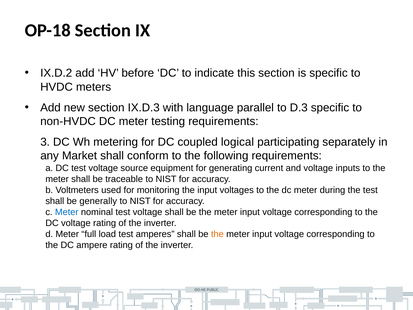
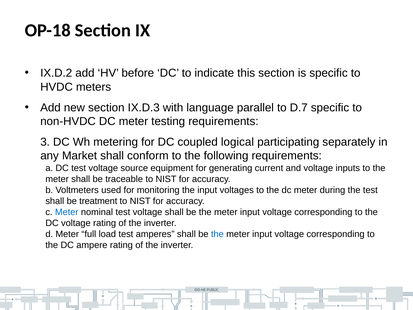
D.3: D.3 -> D.7
generally: generally -> treatment
the at (217, 234) colour: orange -> blue
